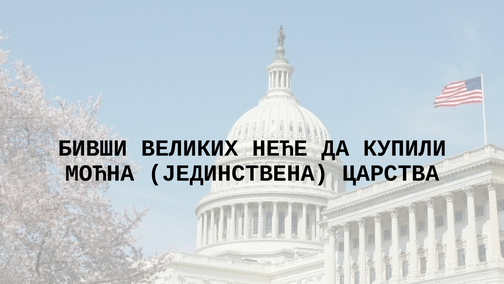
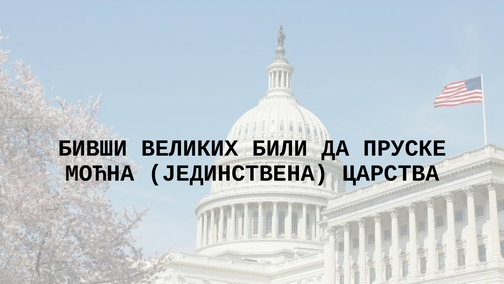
НЕЋЕ: НЕЋЕ -> БИЛИ
КУПИЛИ: КУПИЛИ -> ПРУСКЕ
